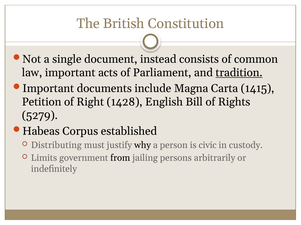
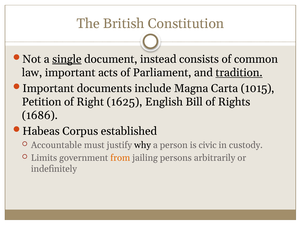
single underline: none -> present
1415: 1415 -> 1015
1428: 1428 -> 1625
5279: 5279 -> 1686
Distributing: Distributing -> Accountable
from colour: black -> orange
